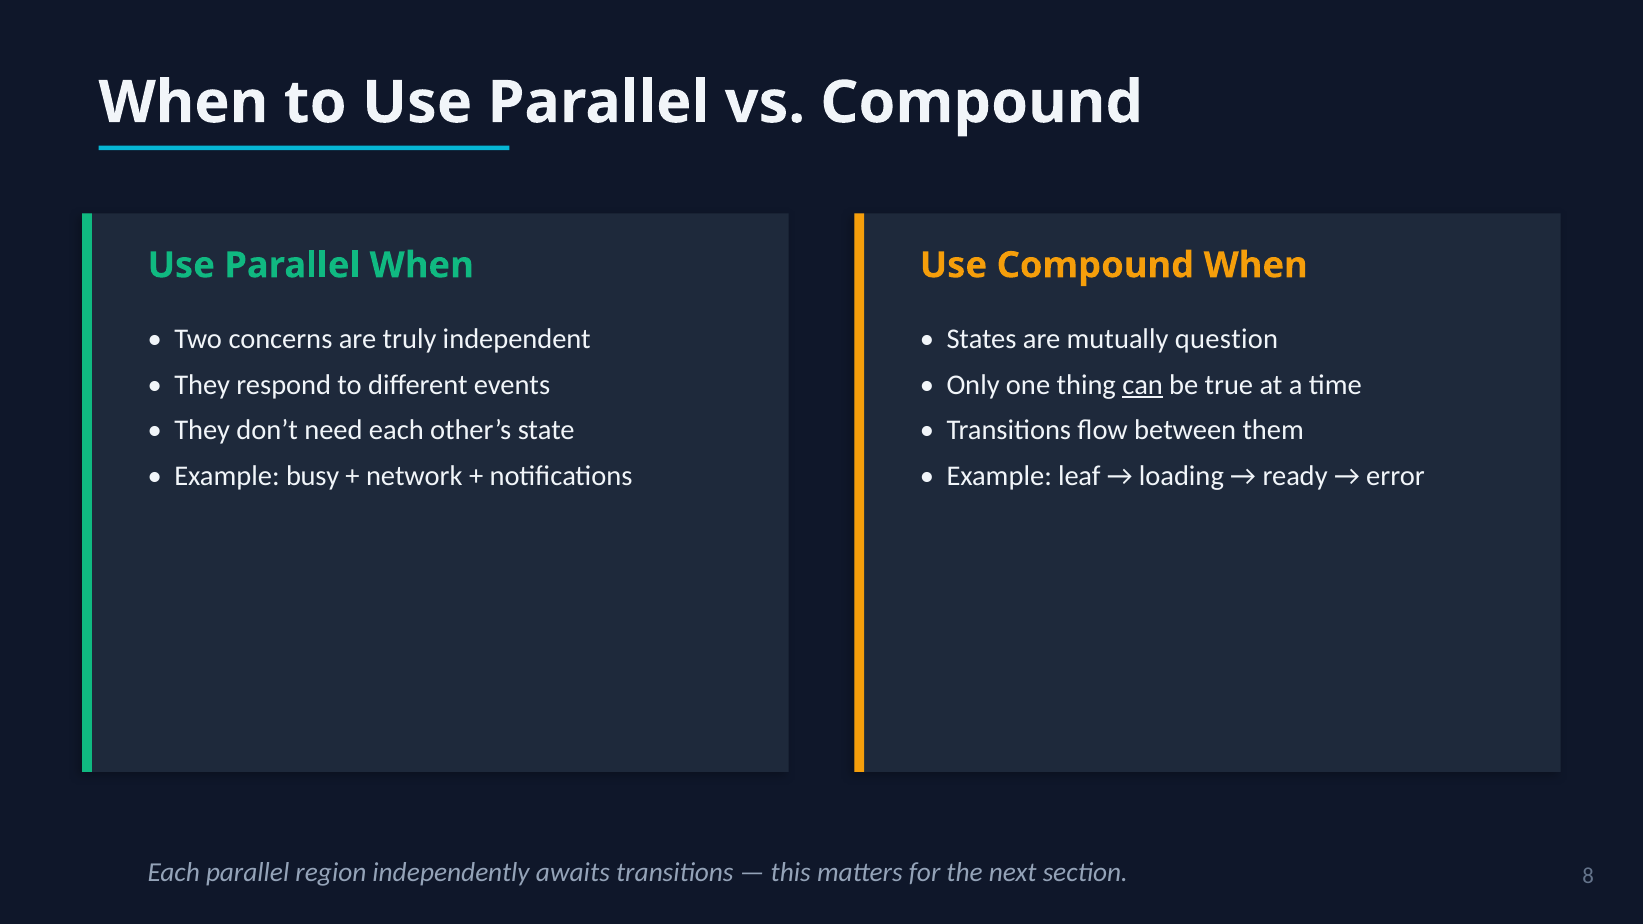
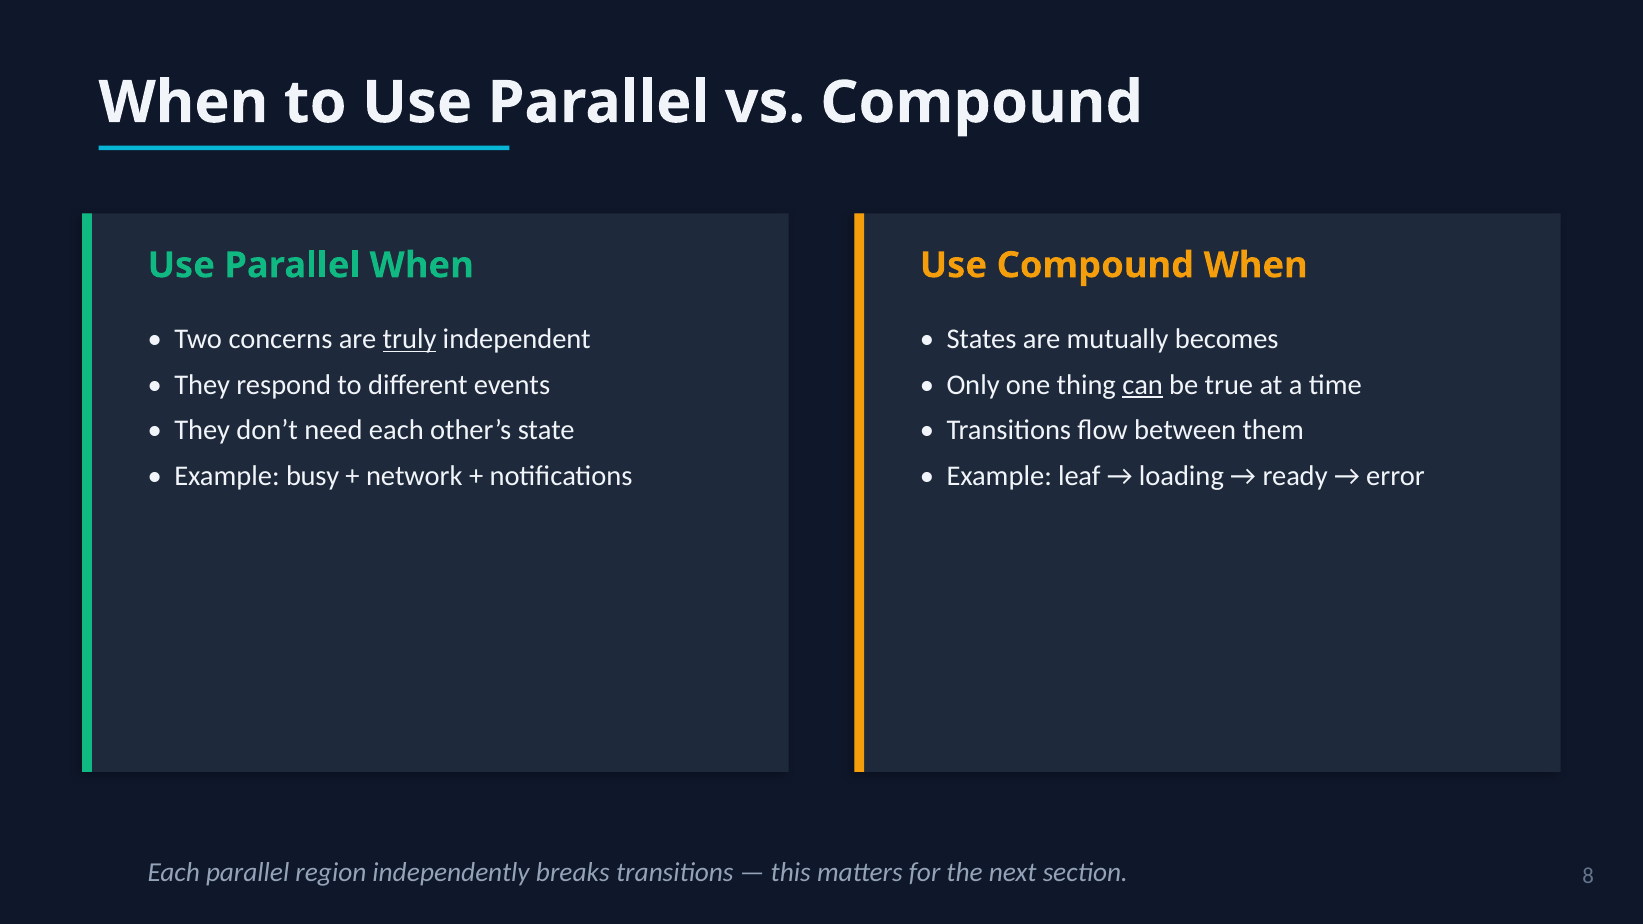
truly underline: none -> present
question: question -> becomes
awaits: awaits -> breaks
